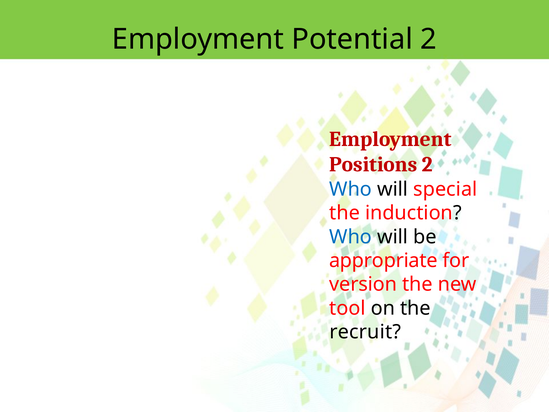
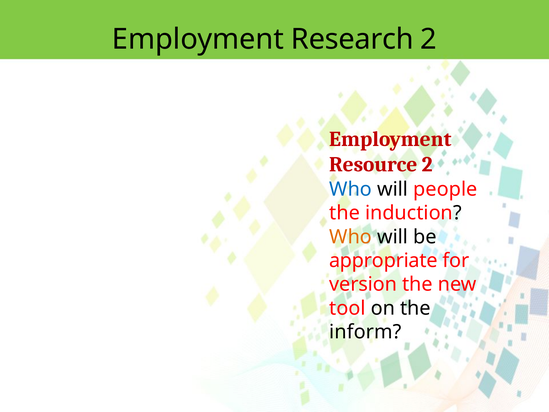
Potential: Potential -> Research
Positions: Positions -> Resource
special: special -> people
Who at (351, 237) colour: blue -> orange
recruit: recruit -> inform
